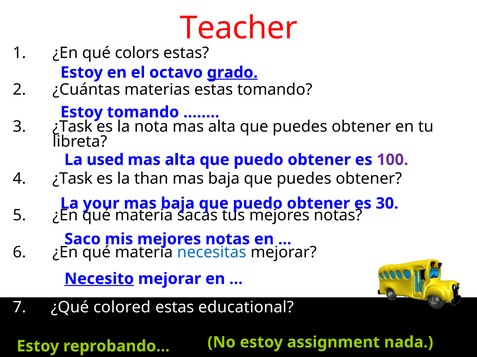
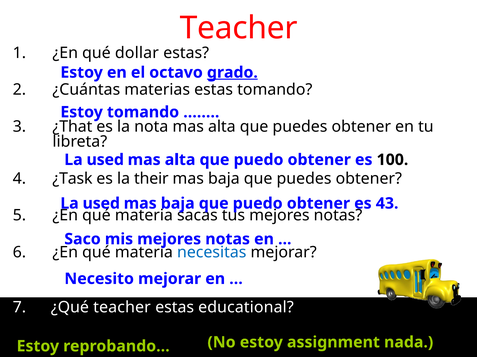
colors: colors -> dollar
¿Task at (72, 127): ¿Task -> ¿That
100 colour: purple -> black
than: than -> their
your at (101, 204): your -> used
30: 30 -> 43
Necesito underline: present -> none
¿Qué colored: colored -> teacher
